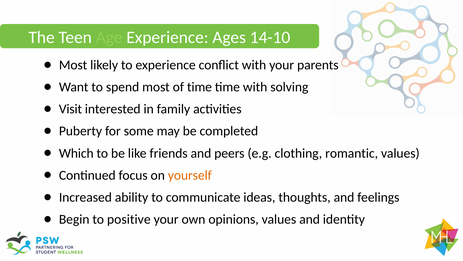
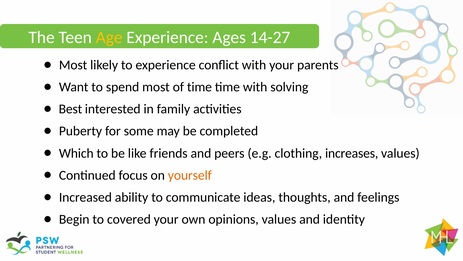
Age colour: light green -> yellow
14-10: 14-10 -> 14-27
Visit: Visit -> Best
romantic: romantic -> increases
positive: positive -> covered
